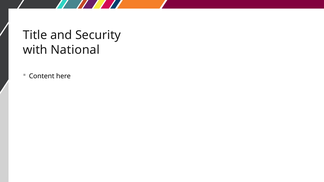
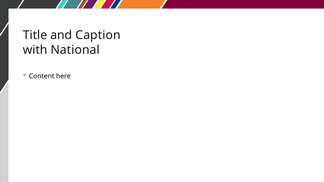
Security: Security -> Caption
